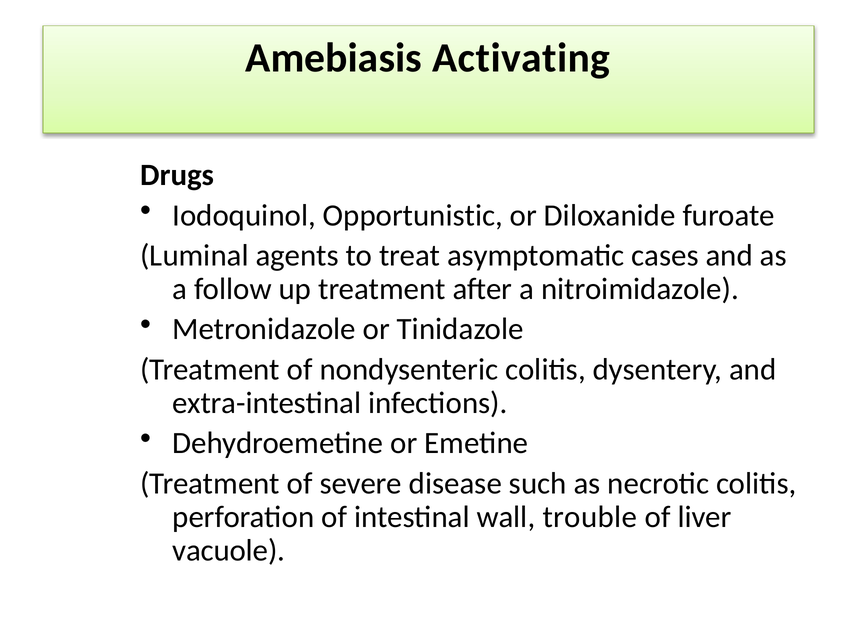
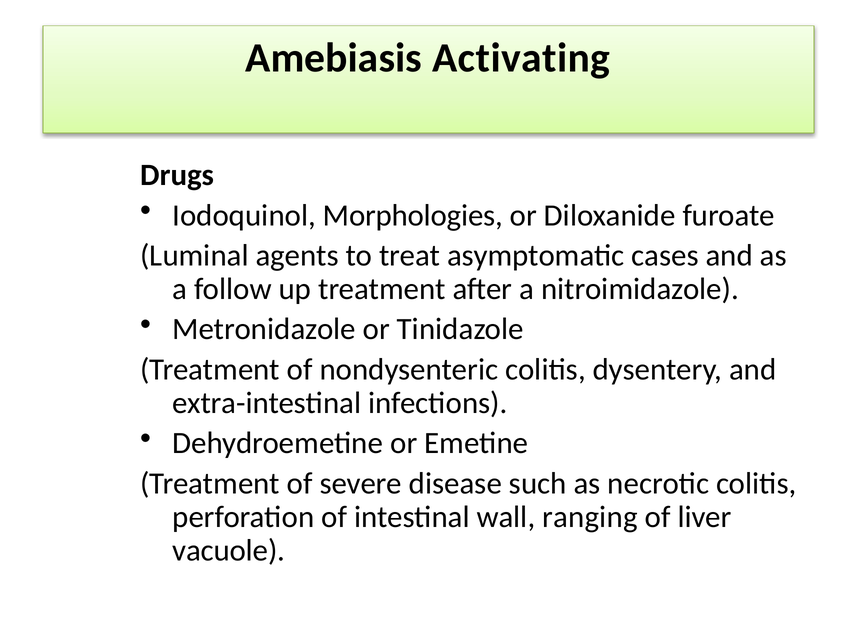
Opportunistic: Opportunistic -> Morphologies
trouble: trouble -> ranging
